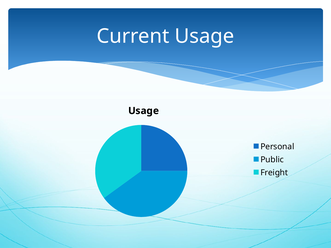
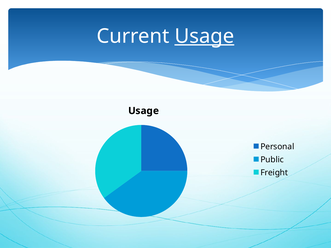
Usage at (204, 36) underline: none -> present
